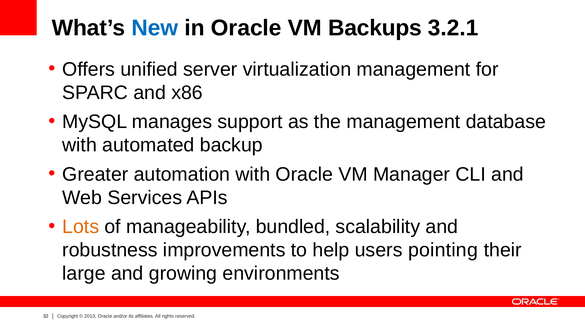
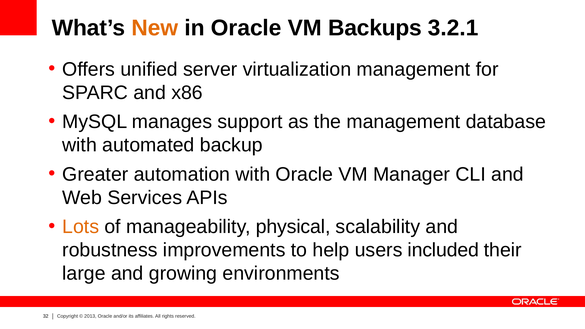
New colour: blue -> orange
bundled: bundled -> physical
pointing: pointing -> included
